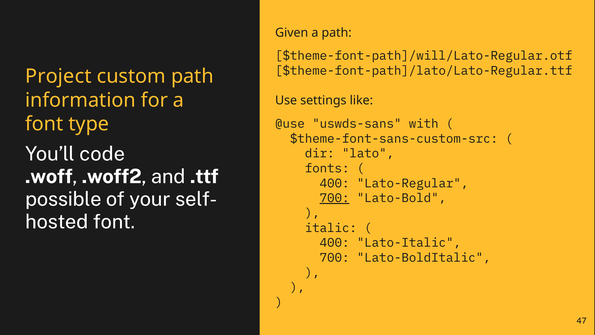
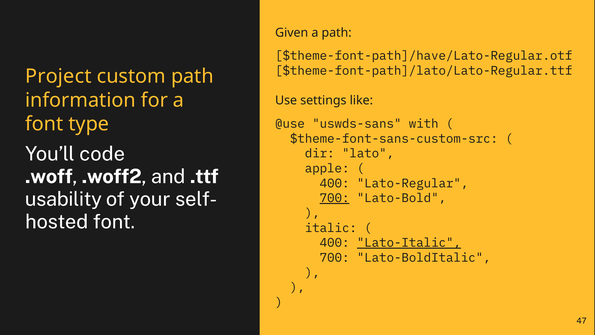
$theme-font-path]/will/Lato-Regular.otf: $theme-font-path]/will/Lato-Regular.otf -> $theme-font-path]/have/Lato-Regular.otf
fonts: fonts -> apple
possible: possible -> usability
Lato-Italic underline: none -> present
